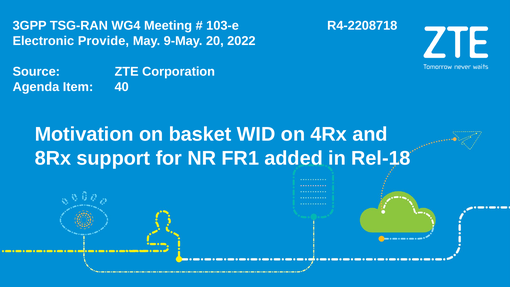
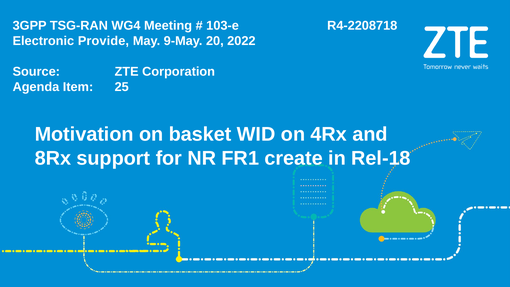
40: 40 -> 25
added: added -> create
